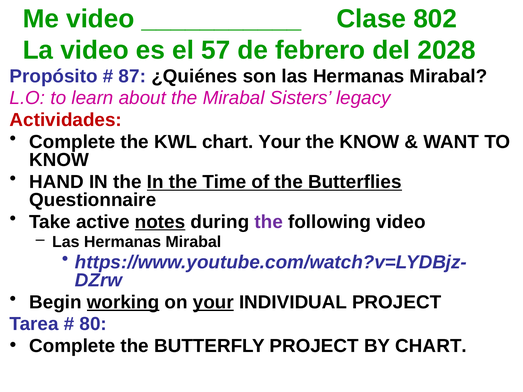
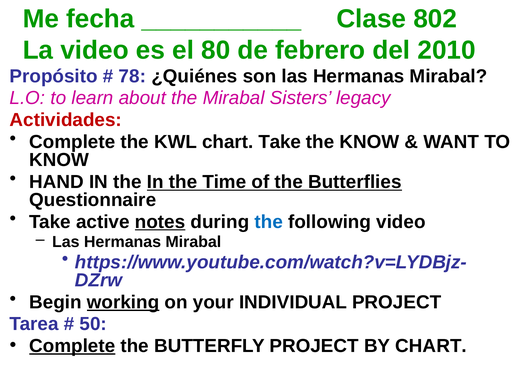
Me video: video -> fecha
57: 57 -> 80
2028: 2028 -> 2010
87: 87 -> 78
chart Your: Your -> Take
the at (269, 222) colour: purple -> blue
your at (213, 302) underline: present -> none
80: 80 -> 50
Complete at (72, 346) underline: none -> present
